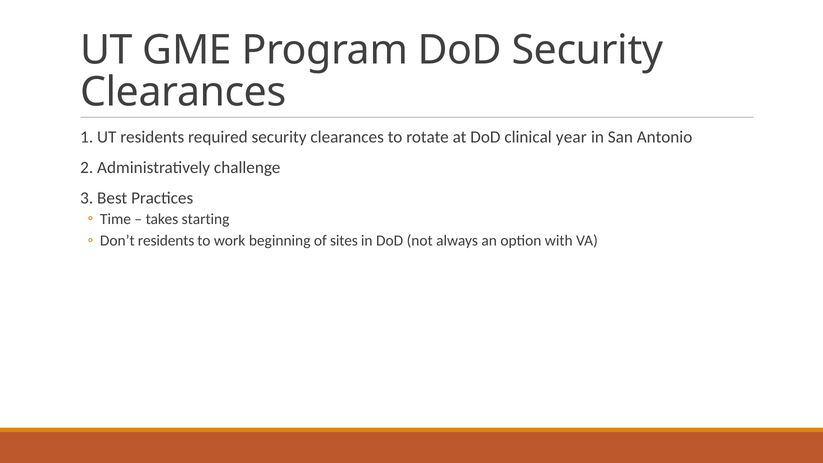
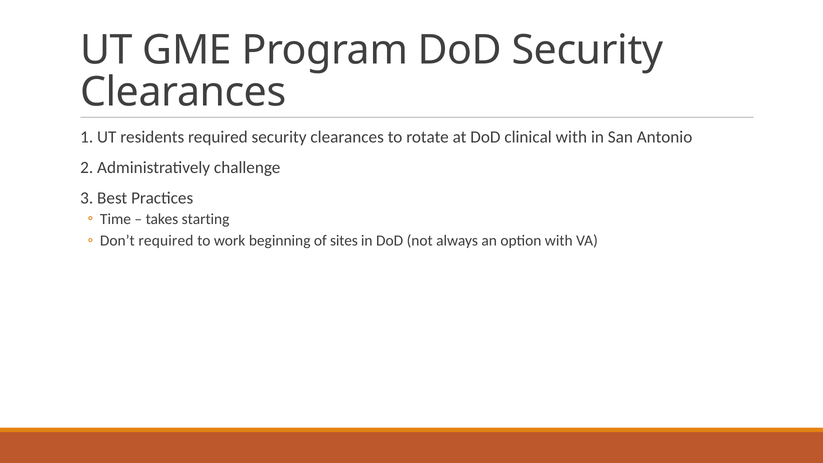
clinical year: year -> with
Don’t residents: residents -> required
